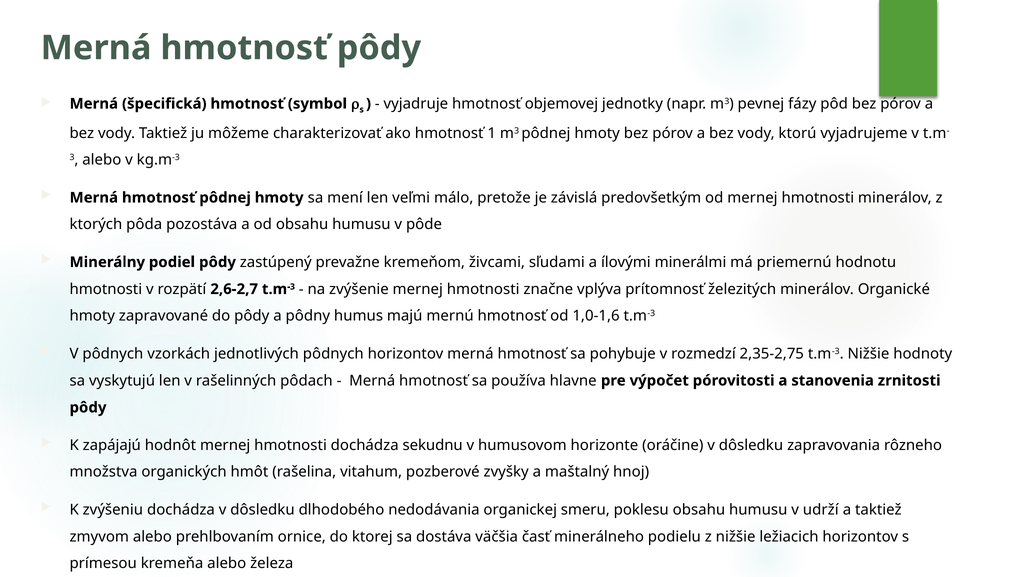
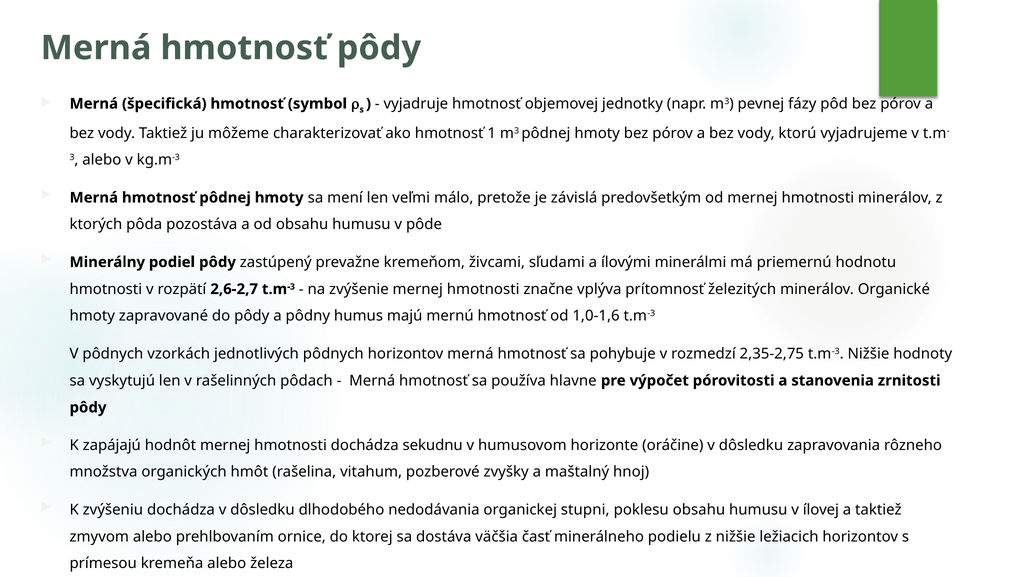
smeru: smeru -> stupni
udrží: udrží -> ílovej
